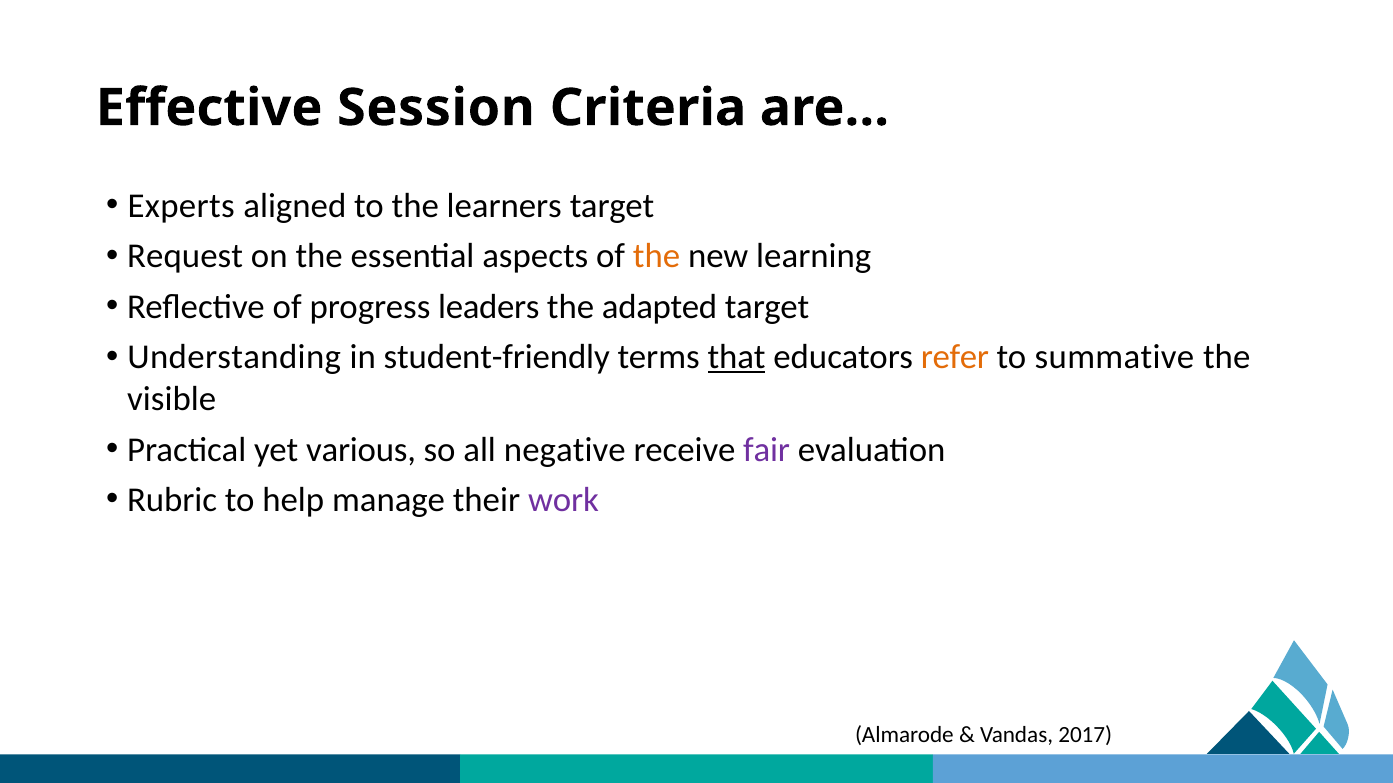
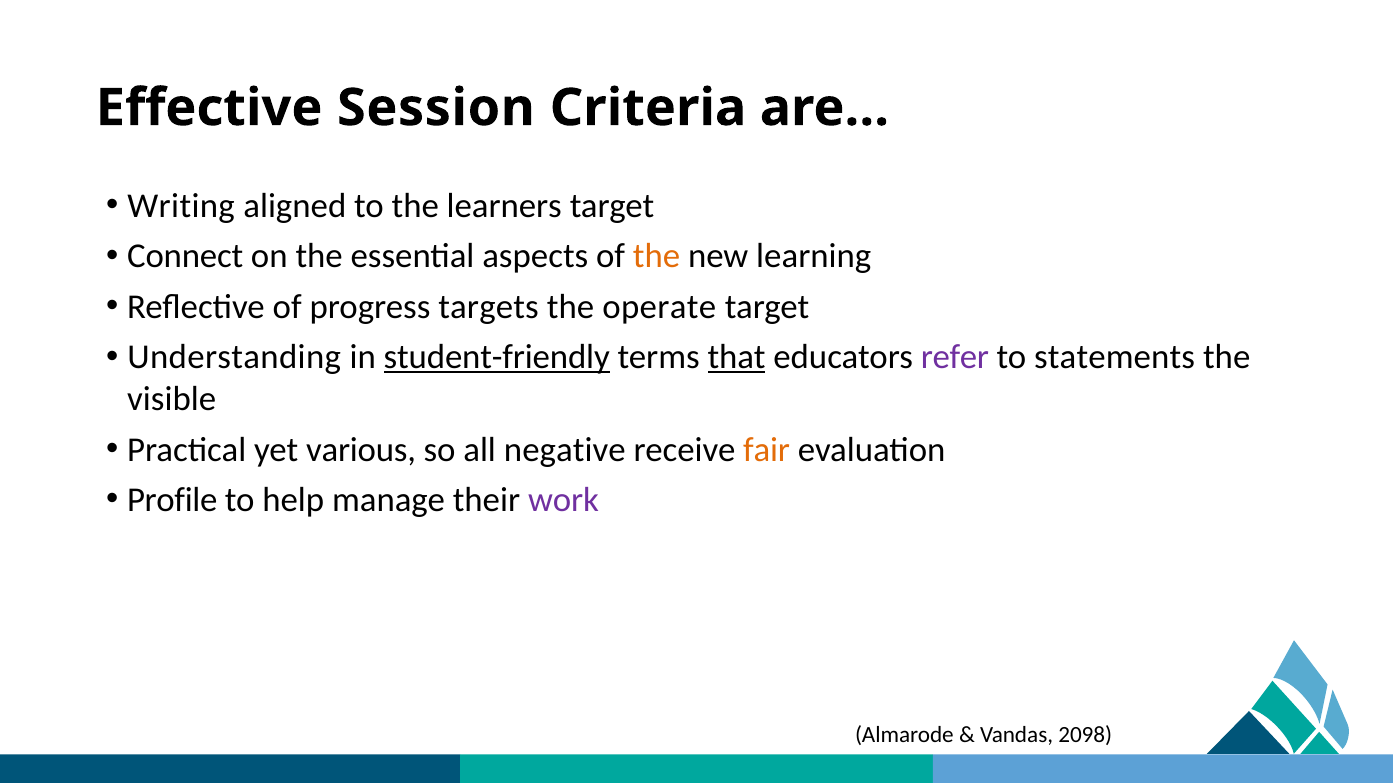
Experts: Experts -> Writing
Request: Request -> Connect
leaders: leaders -> targets
adapted: adapted -> operate
student-friendly underline: none -> present
refer colour: orange -> purple
summative: summative -> statements
fair colour: purple -> orange
Rubric: Rubric -> Profile
2017: 2017 -> 2098
